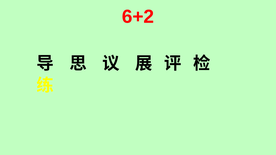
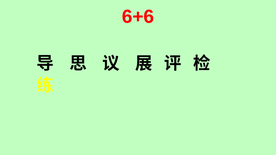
6+2: 6+2 -> 6+6
